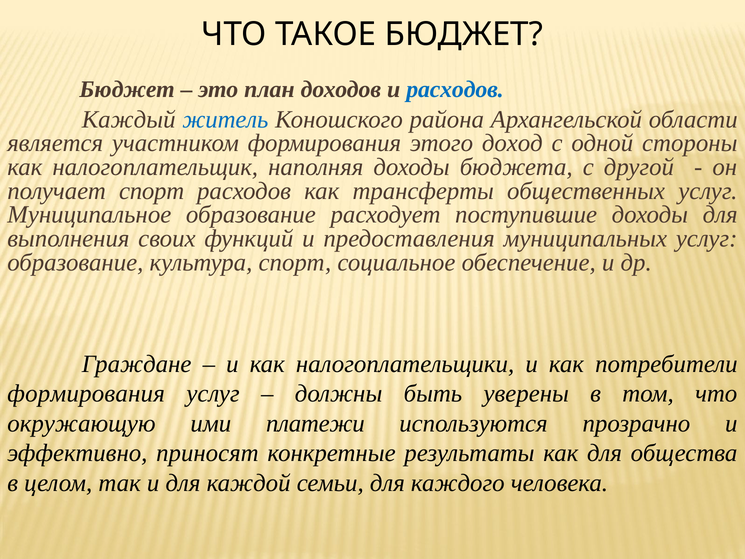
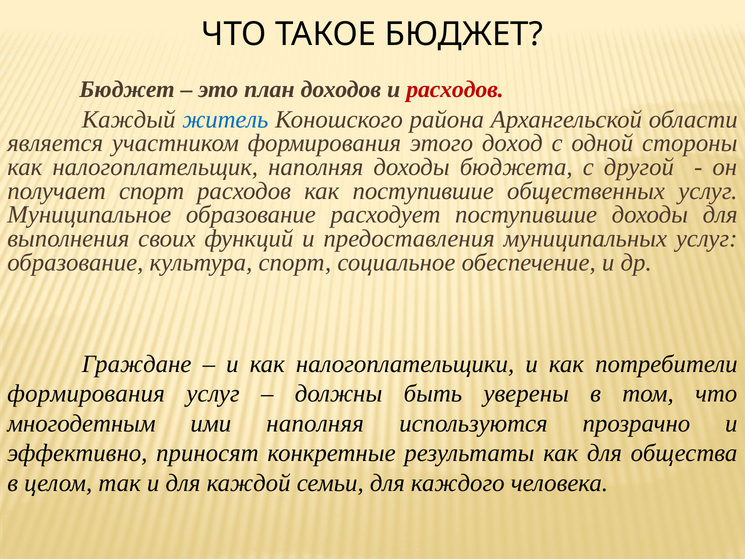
расходов at (455, 89) colour: blue -> red
как трансферты: трансферты -> поступившие
окружающую: окружающую -> многодетным
ими платежи: платежи -> наполняя
